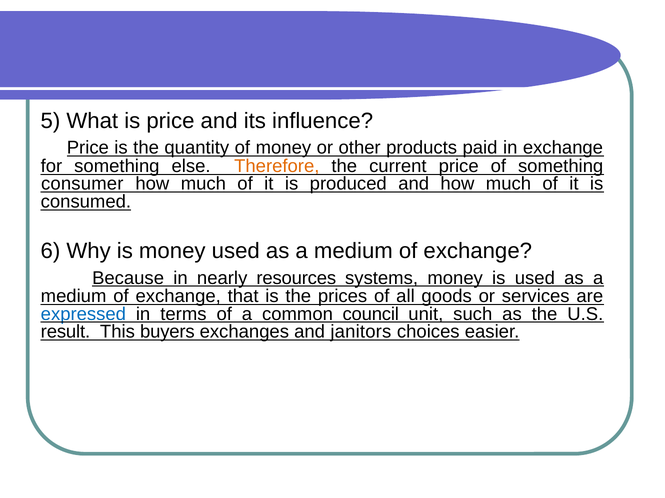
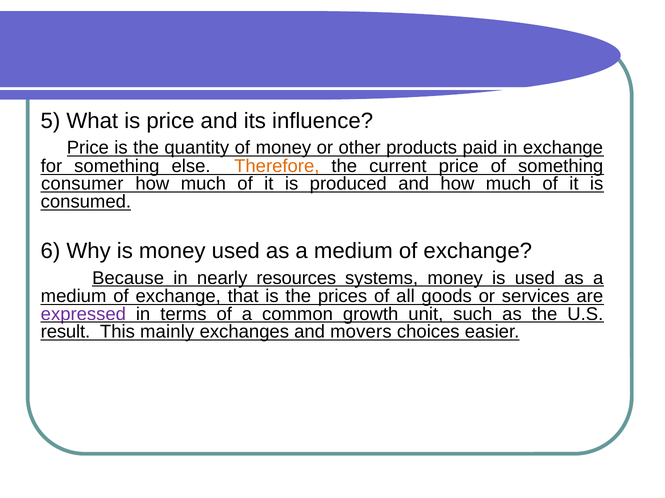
expressed colour: blue -> purple
council: council -> growth
buyers: buyers -> mainly
janitors: janitors -> movers
